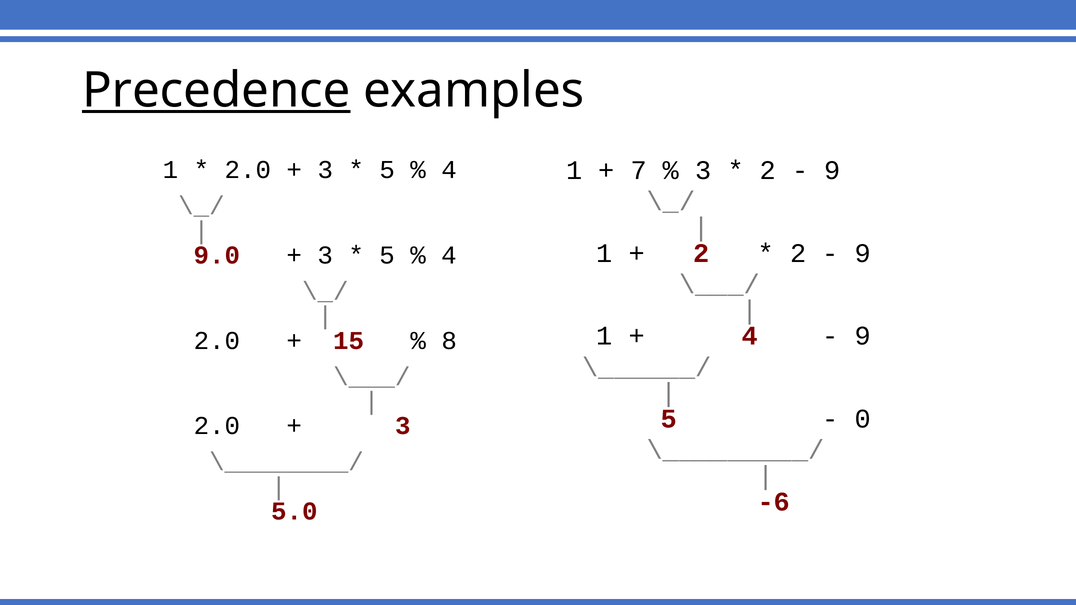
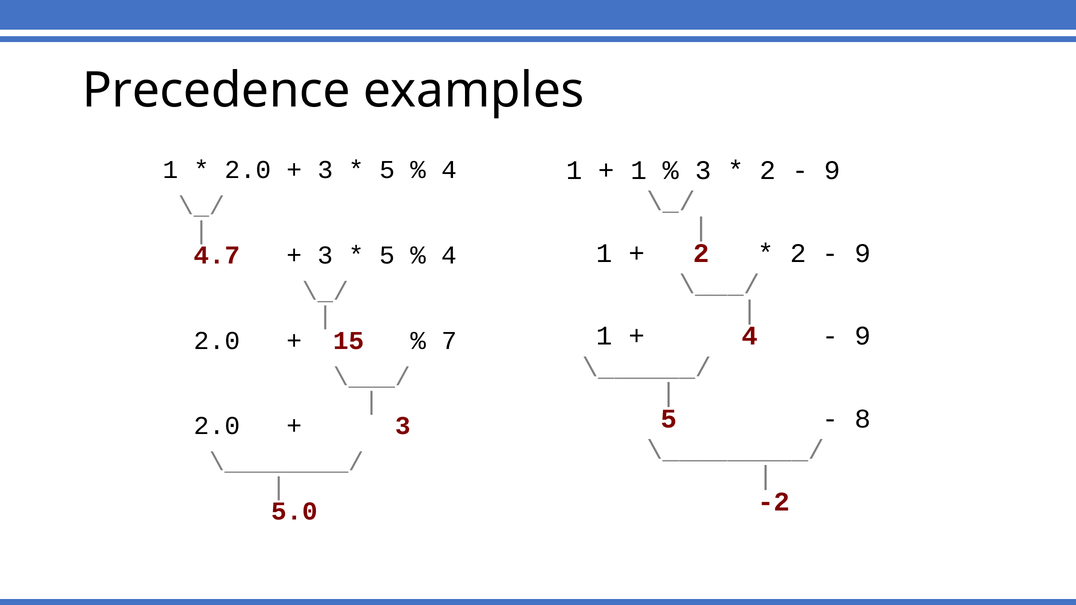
Precedence underline: present -> none
7 at (639, 170): 7 -> 1
9.0: 9.0 -> 4.7
8: 8 -> 7
0: 0 -> 8
-6: -6 -> -2
